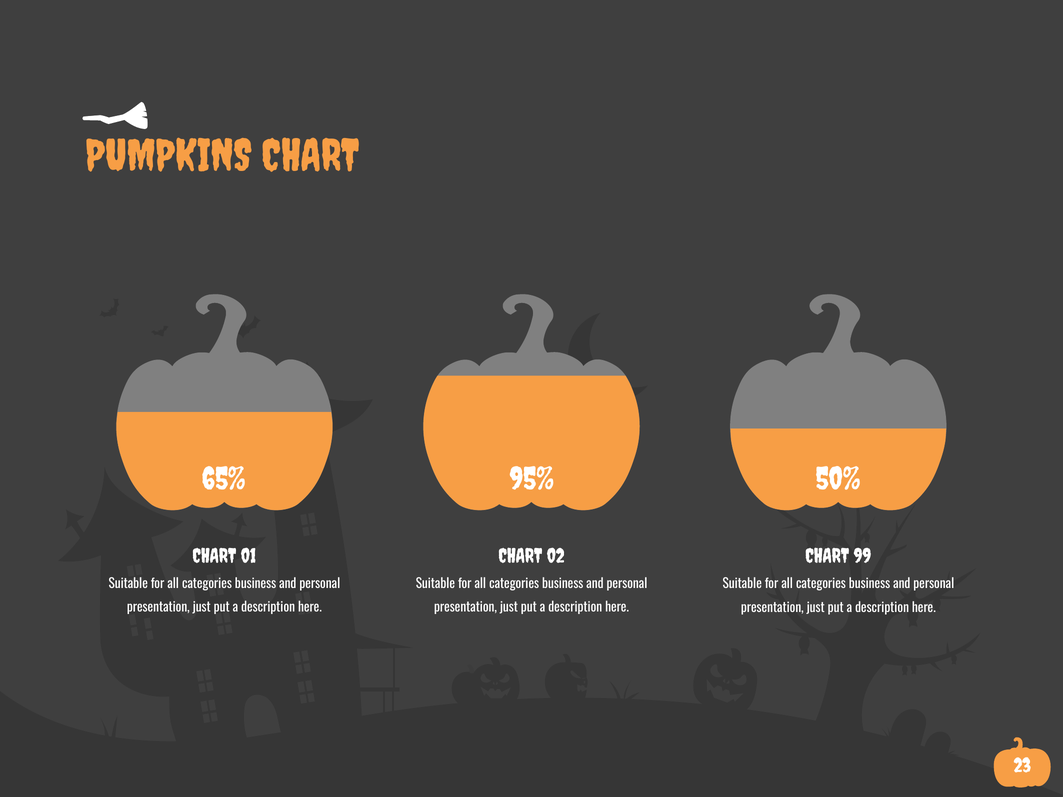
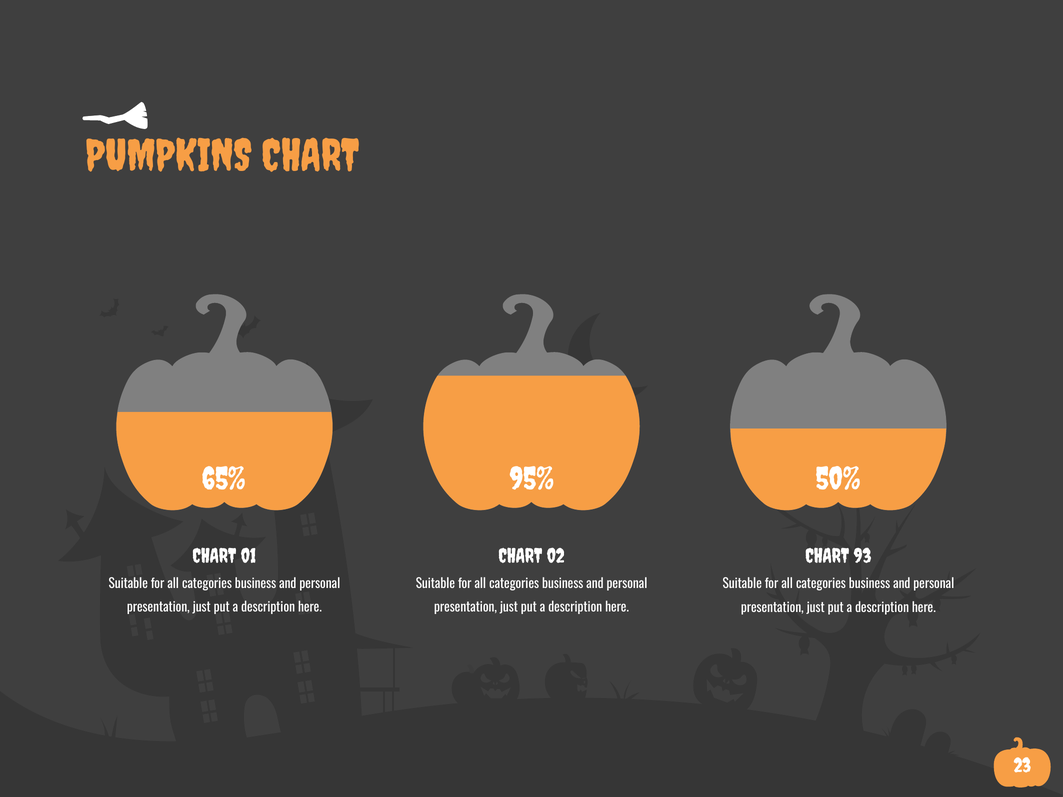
99: 99 -> 93
